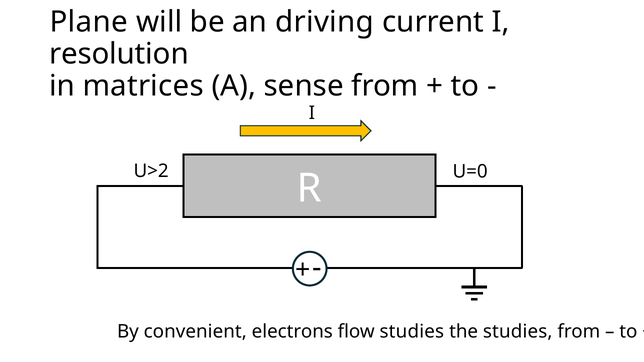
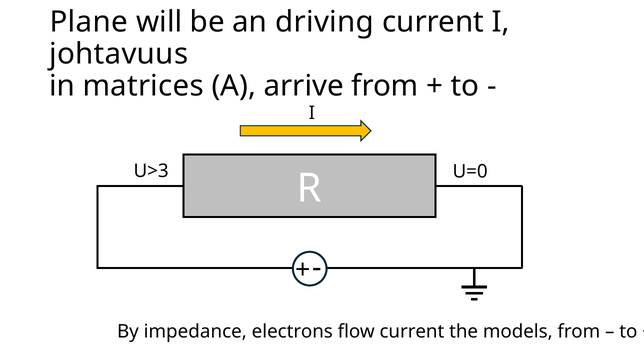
resolution: resolution -> johtavuus
sense: sense -> arrive
U>2: U>2 -> U>3
convenient: convenient -> impedance
flow studies: studies -> current
the studies: studies -> models
